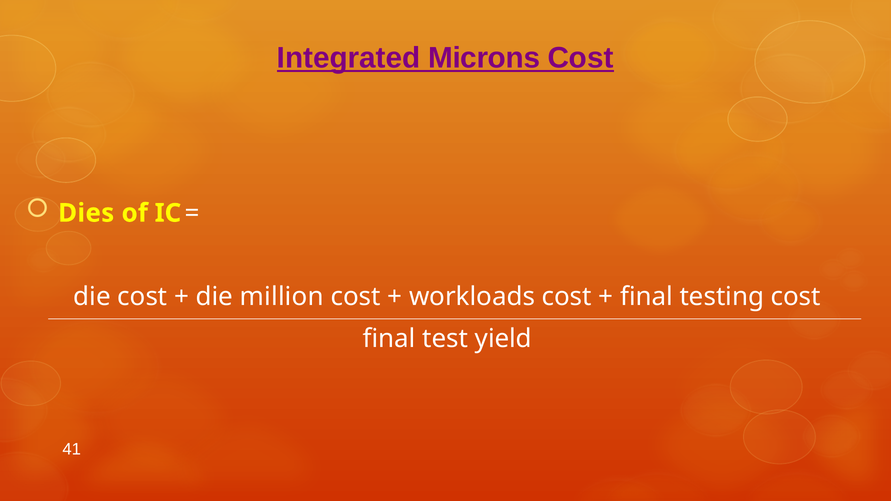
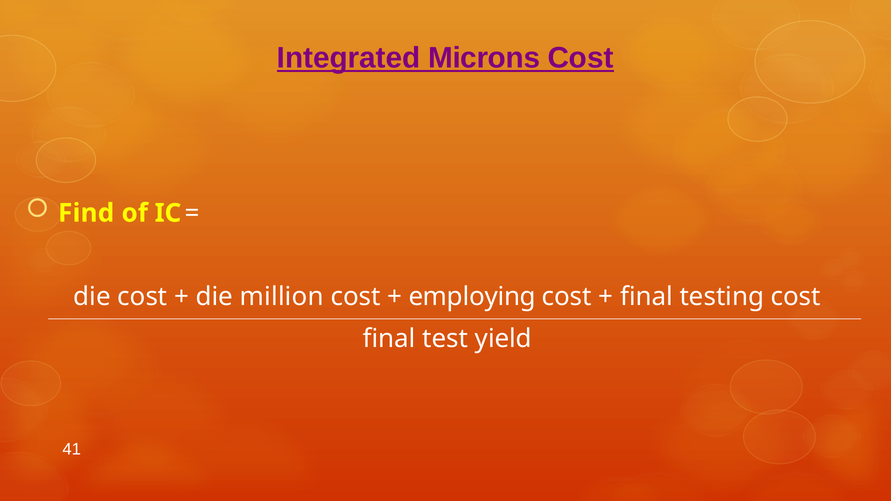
Dies: Dies -> Find
workloads: workloads -> employing
